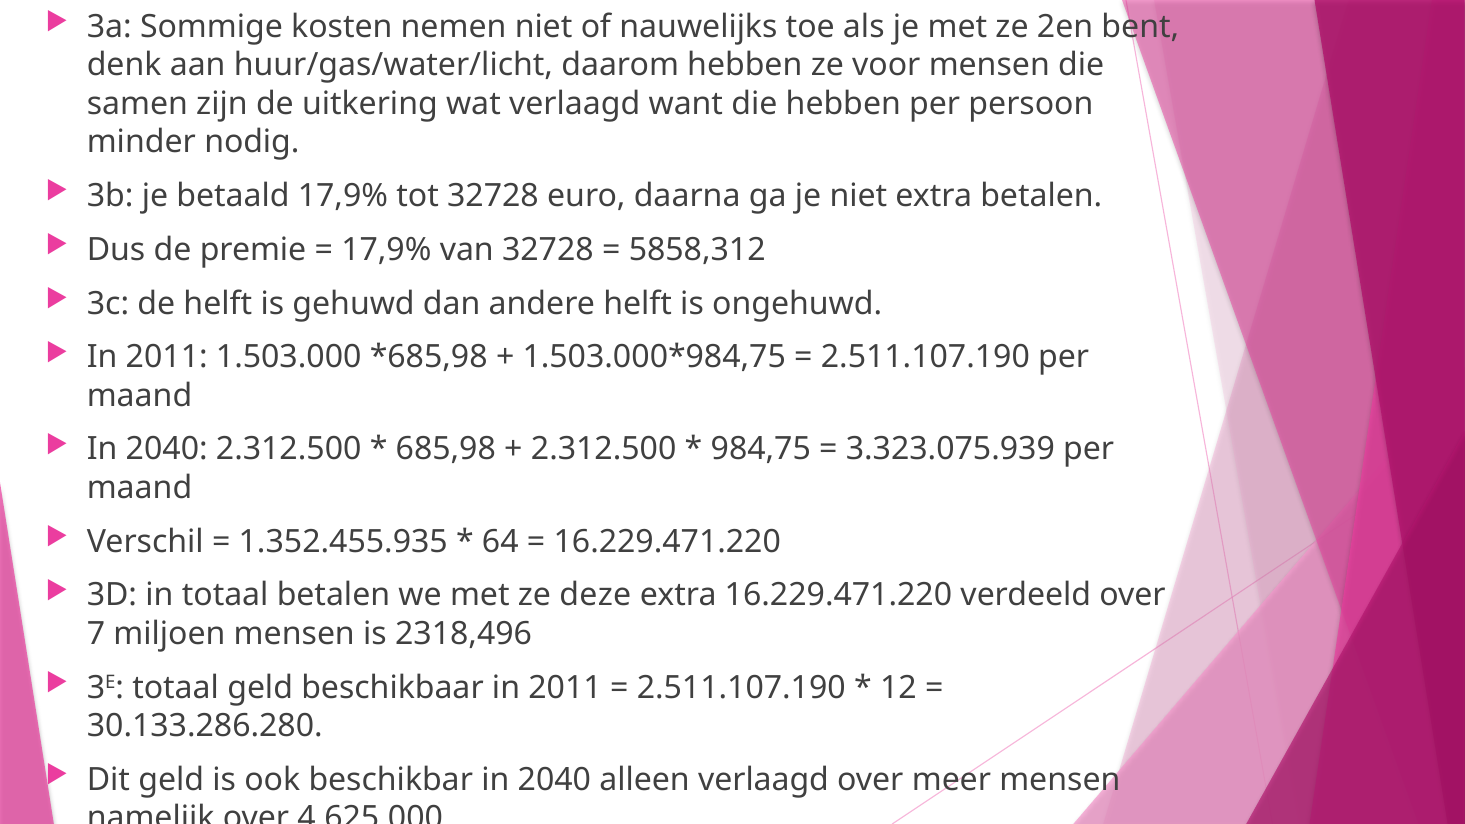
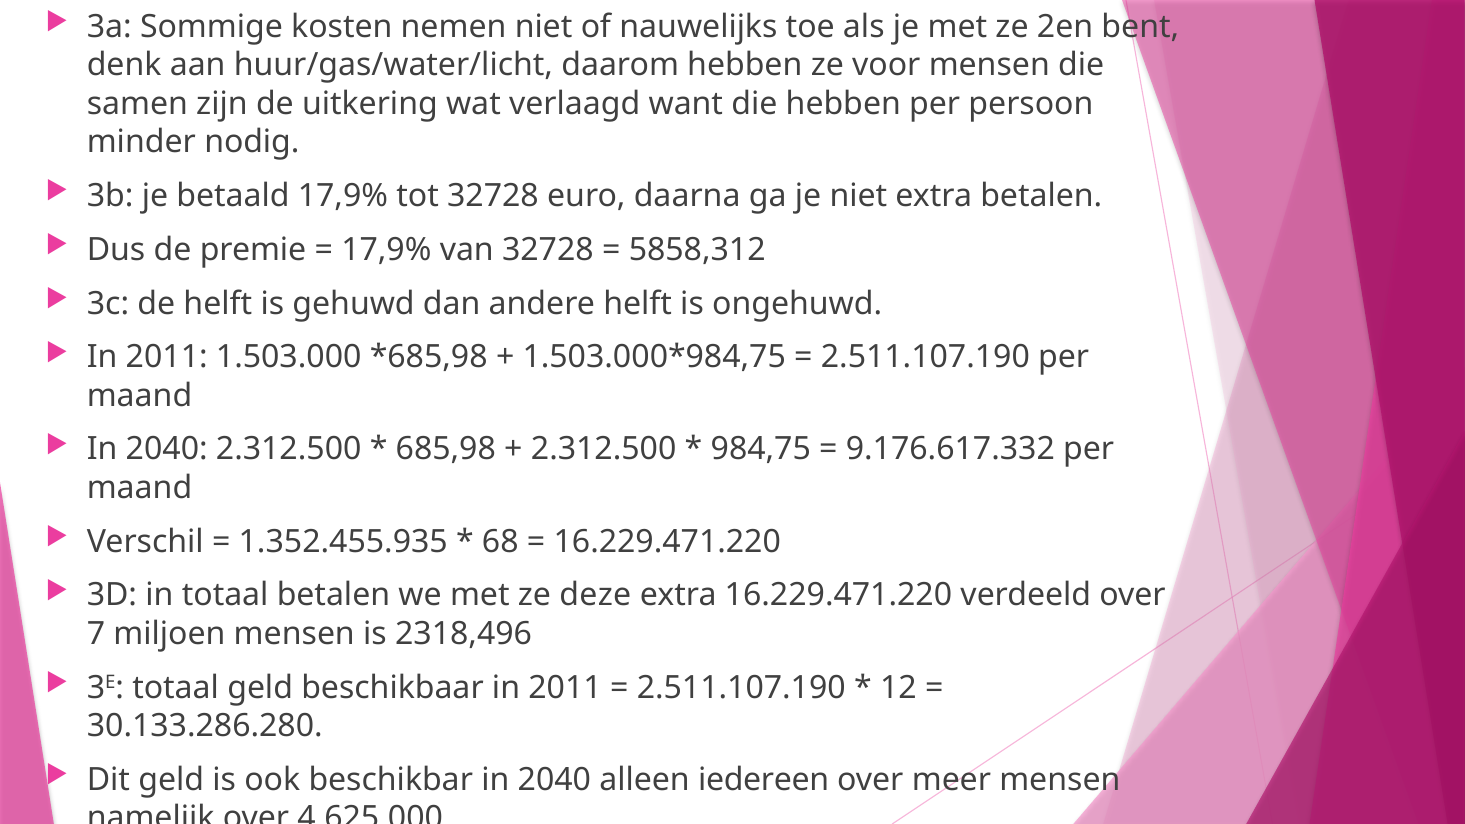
3.323.075.939: 3.323.075.939 -> 9.176.617.332
64: 64 -> 68
alleen verlaagd: verlaagd -> iedereen
